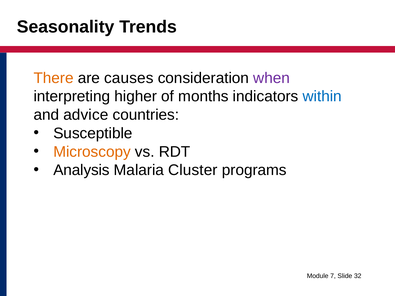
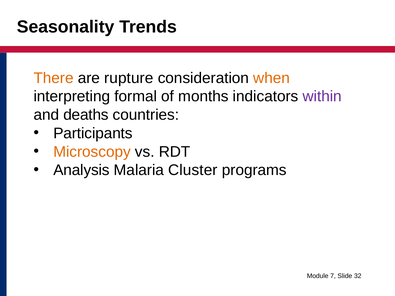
causes: causes -> rupture
when colour: purple -> orange
higher: higher -> formal
within colour: blue -> purple
advice: advice -> deaths
Susceptible: Susceptible -> Participants
